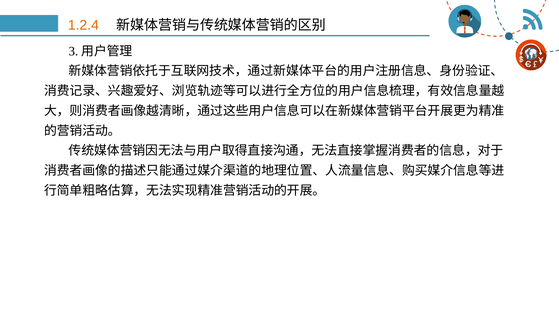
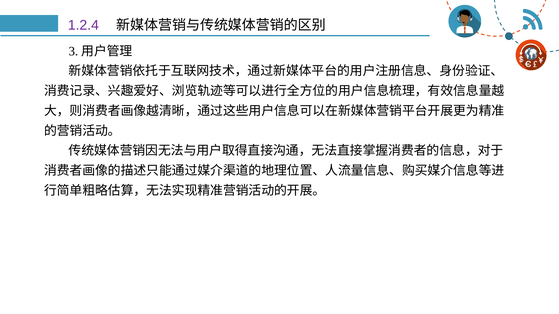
1.2.4 colour: orange -> purple
